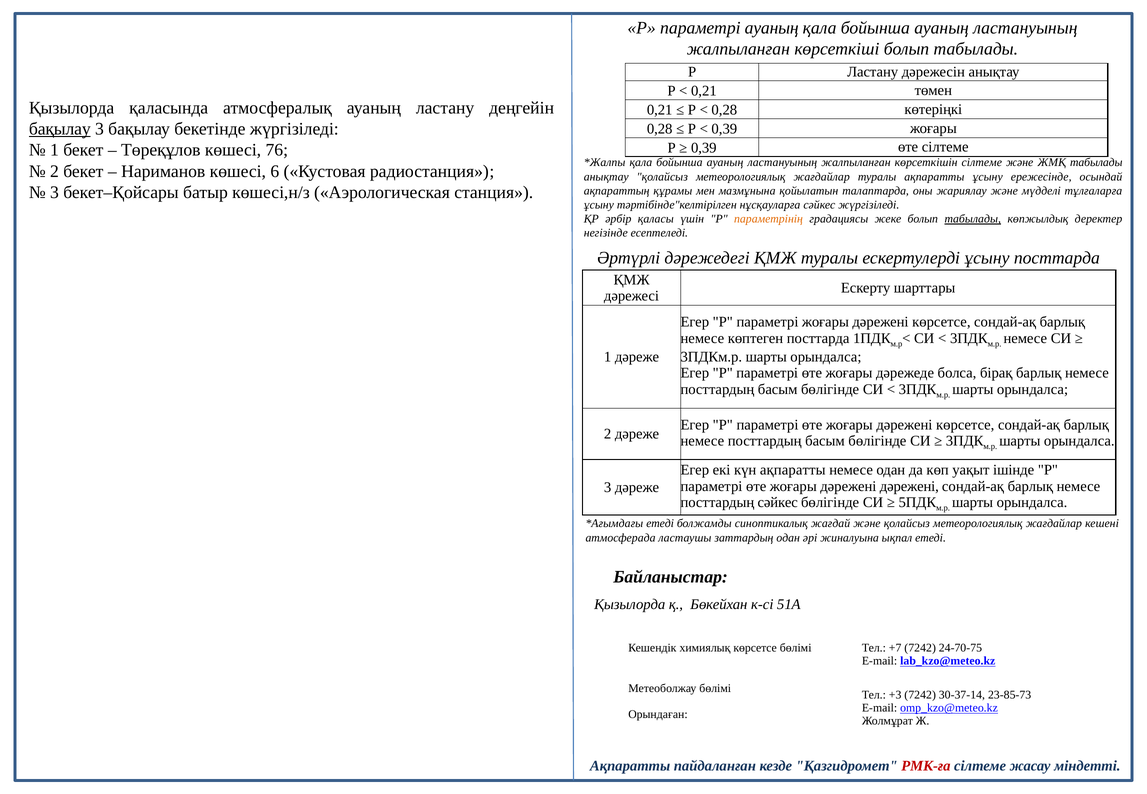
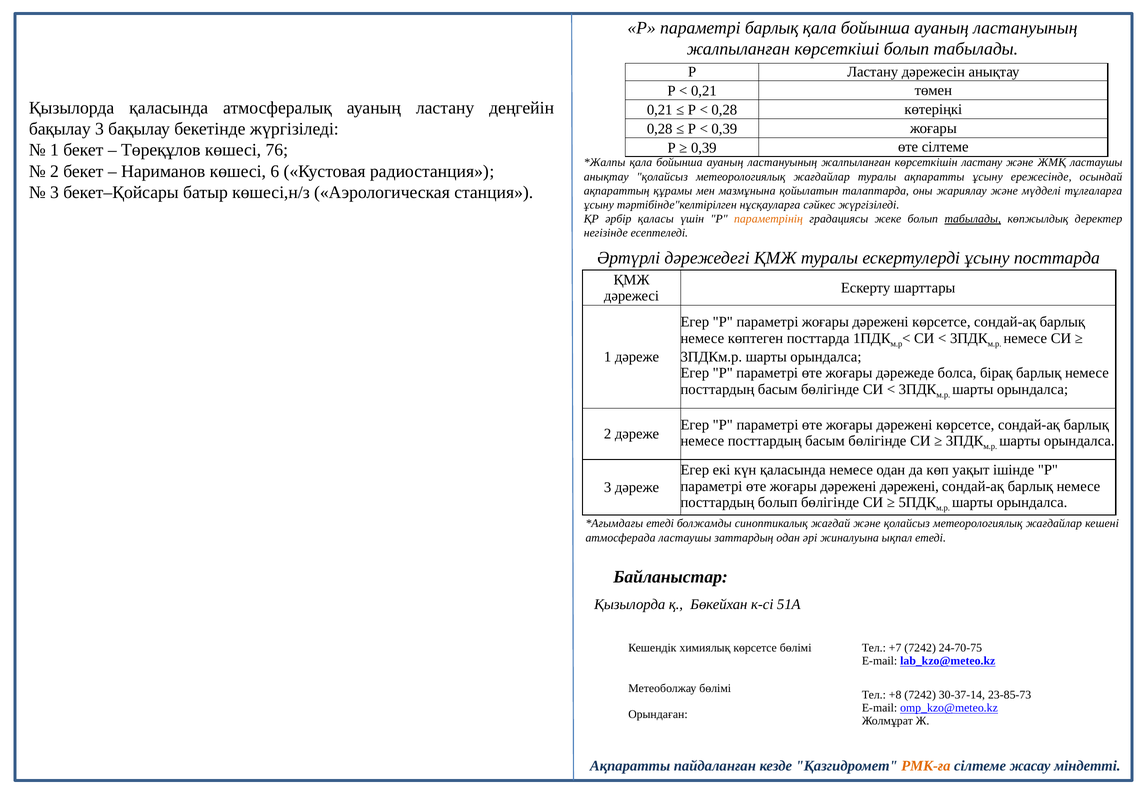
параметрі ауаның: ауаның -> барлық
бақылау at (60, 129) underline: present -> none
көрсеткішін сілтеме: сілтеме -> ластану
ЖМҚ табылады: табылады -> ластаушы
күн ақпаратты: ақпаратты -> қаласында
посттардың сәйкес: сәйкес -> болып
+3: +3 -> +8
РМК-ға colour: red -> orange
